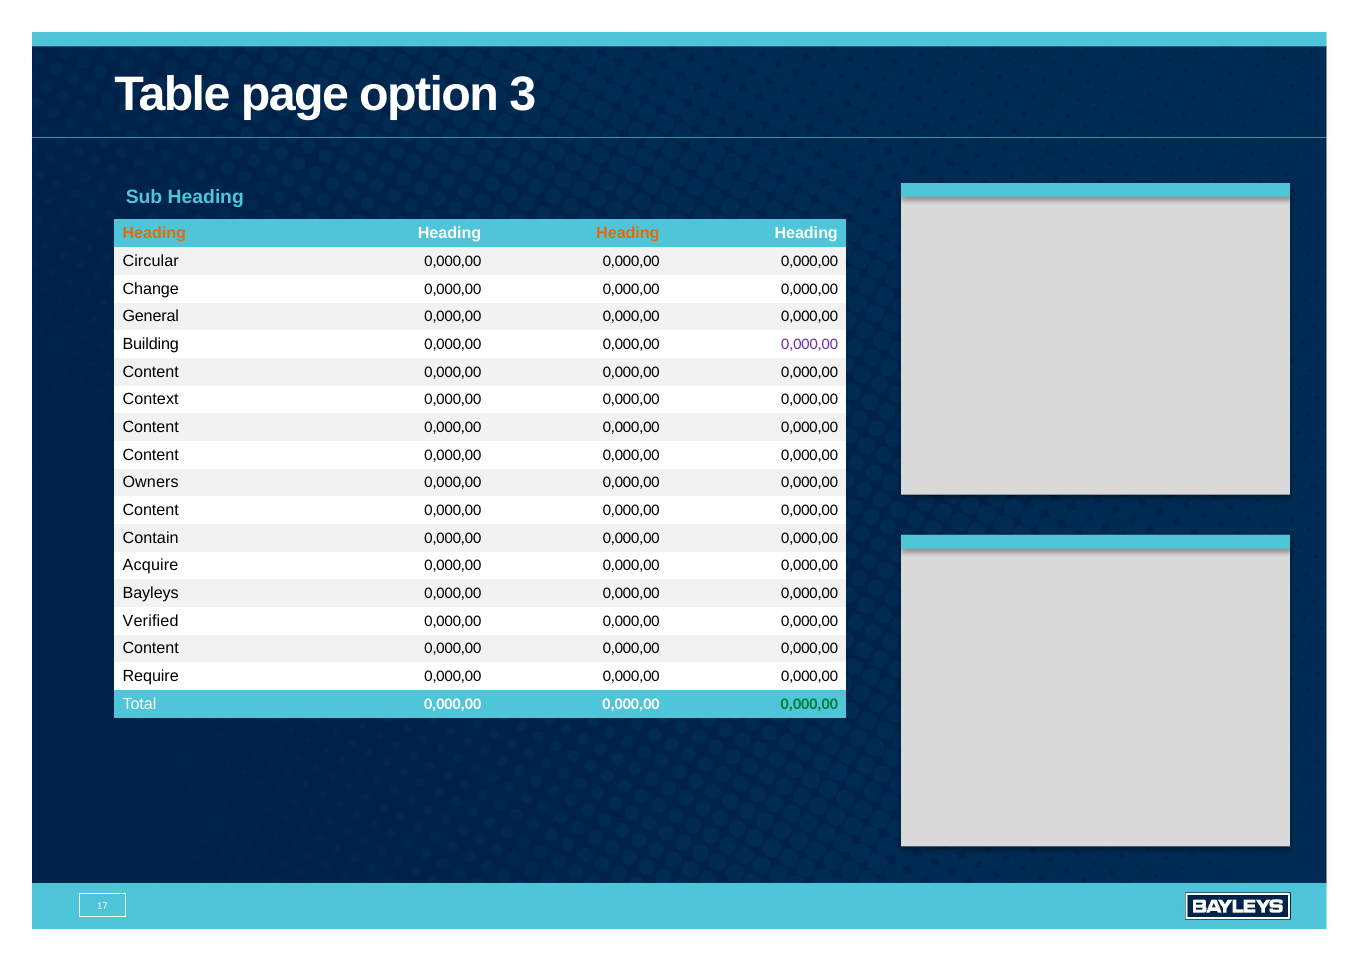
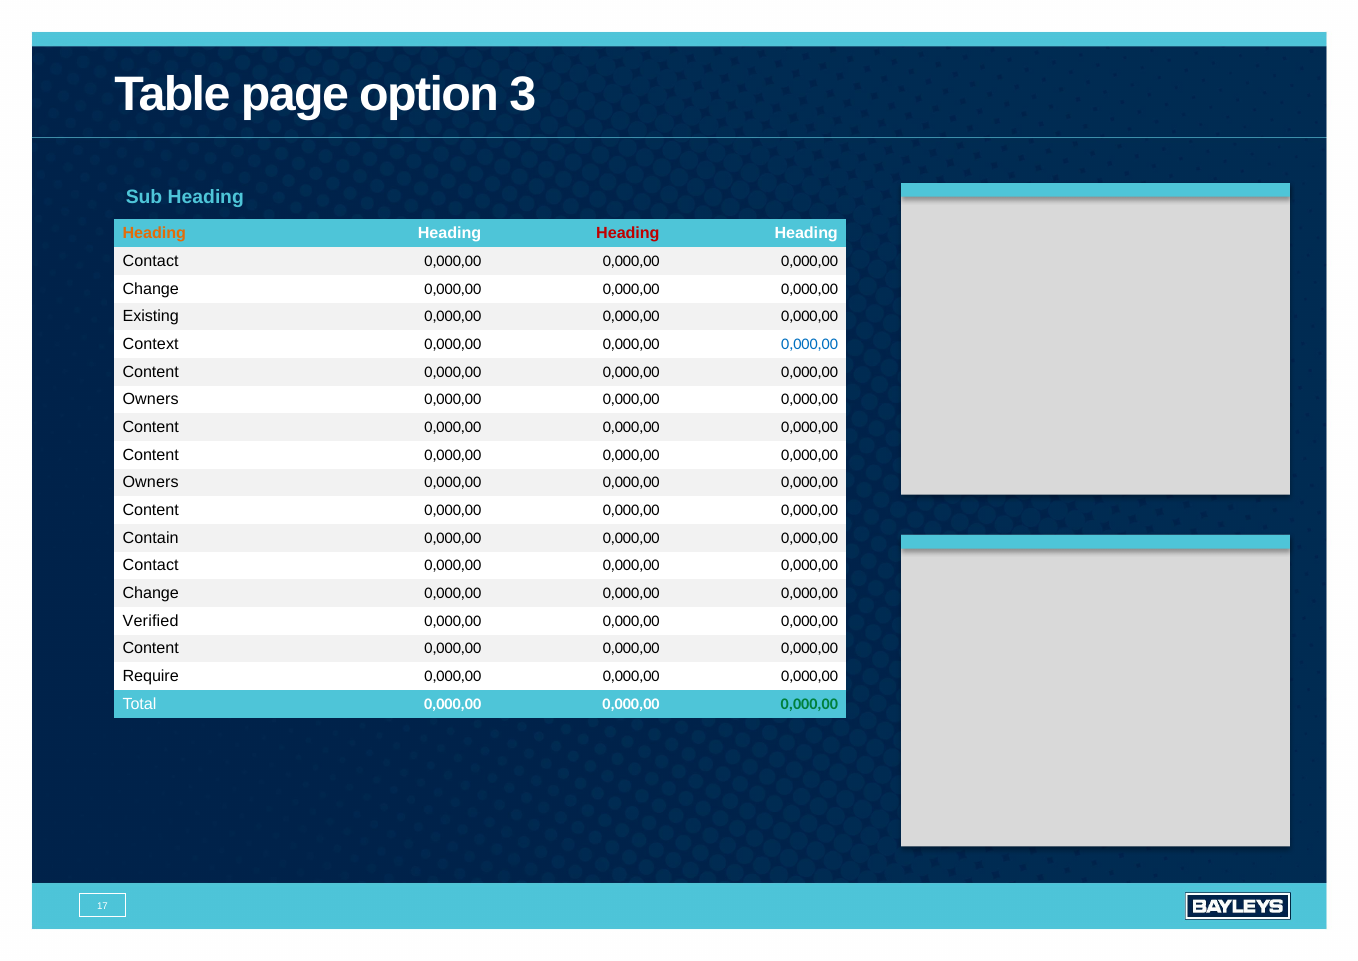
Heading at (628, 233) colour: orange -> red
Circular at (151, 261): Circular -> Contact
General: General -> Existing
Building: Building -> Context
0,000,00 at (810, 344) colour: purple -> blue
Context at (151, 399): Context -> Owners
Acquire at (151, 566): Acquire -> Contact
Bayleys at (151, 593): Bayleys -> Change
